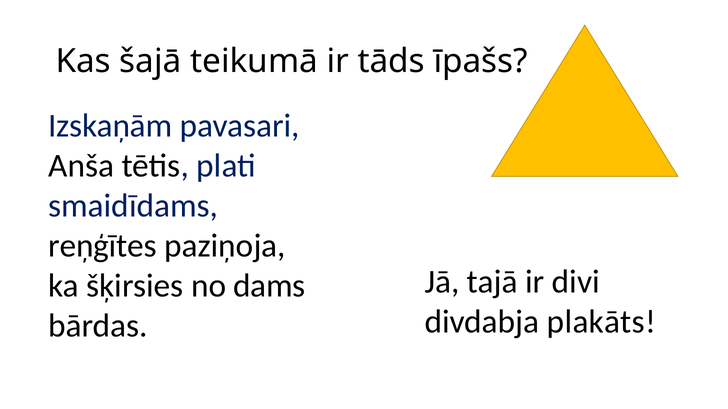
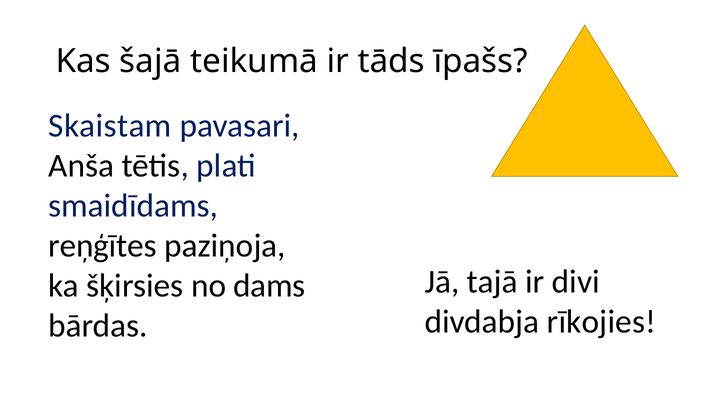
Izskaņām: Izskaņām -> Skaistam
plakāts: plakāts -> rīkojies
